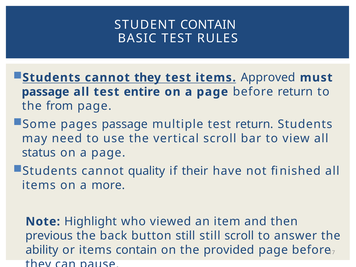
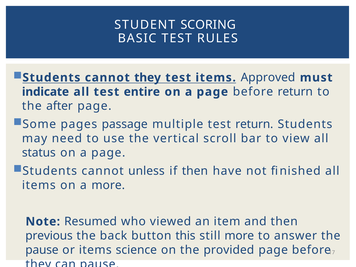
STUDENT CONTAIN: CONTAIN -> SCORING
passage at (45, 92): passage -> indicate
from: from -> after
quality: quality -> unless
if their: their -> then
Highlight: Highlight -> Resumed
button still: still -> this
still scroll: scroll -> more
ability at (42, 250): ability -> pause
items contain: contain -> science
